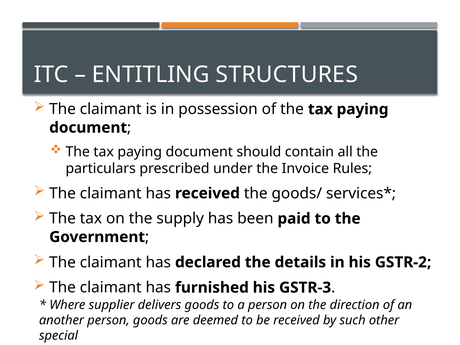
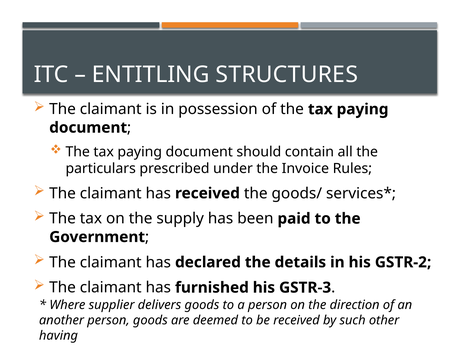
special: special -> having
